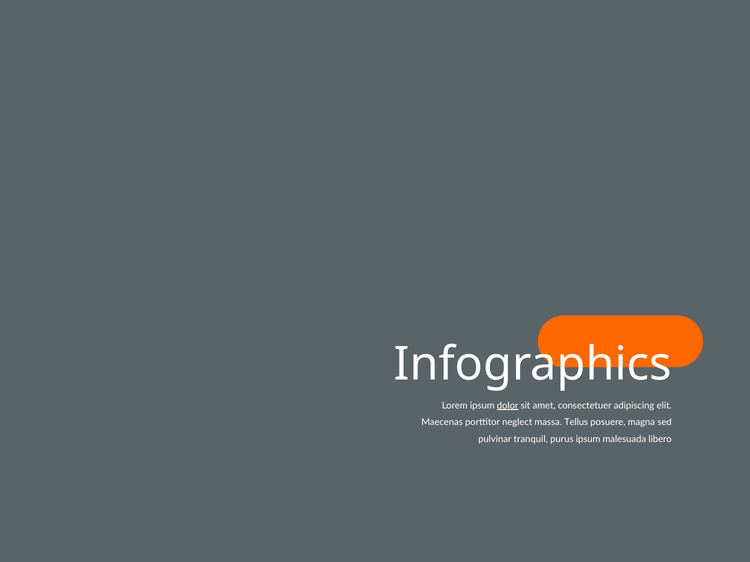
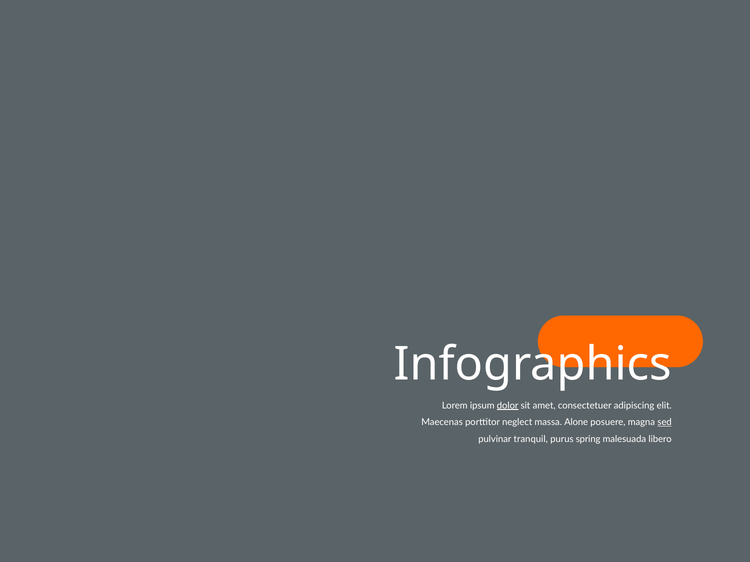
Tellus: Tellus -> Alone
sed underline: none -> present
purus ipsum: ipsum -> spring
